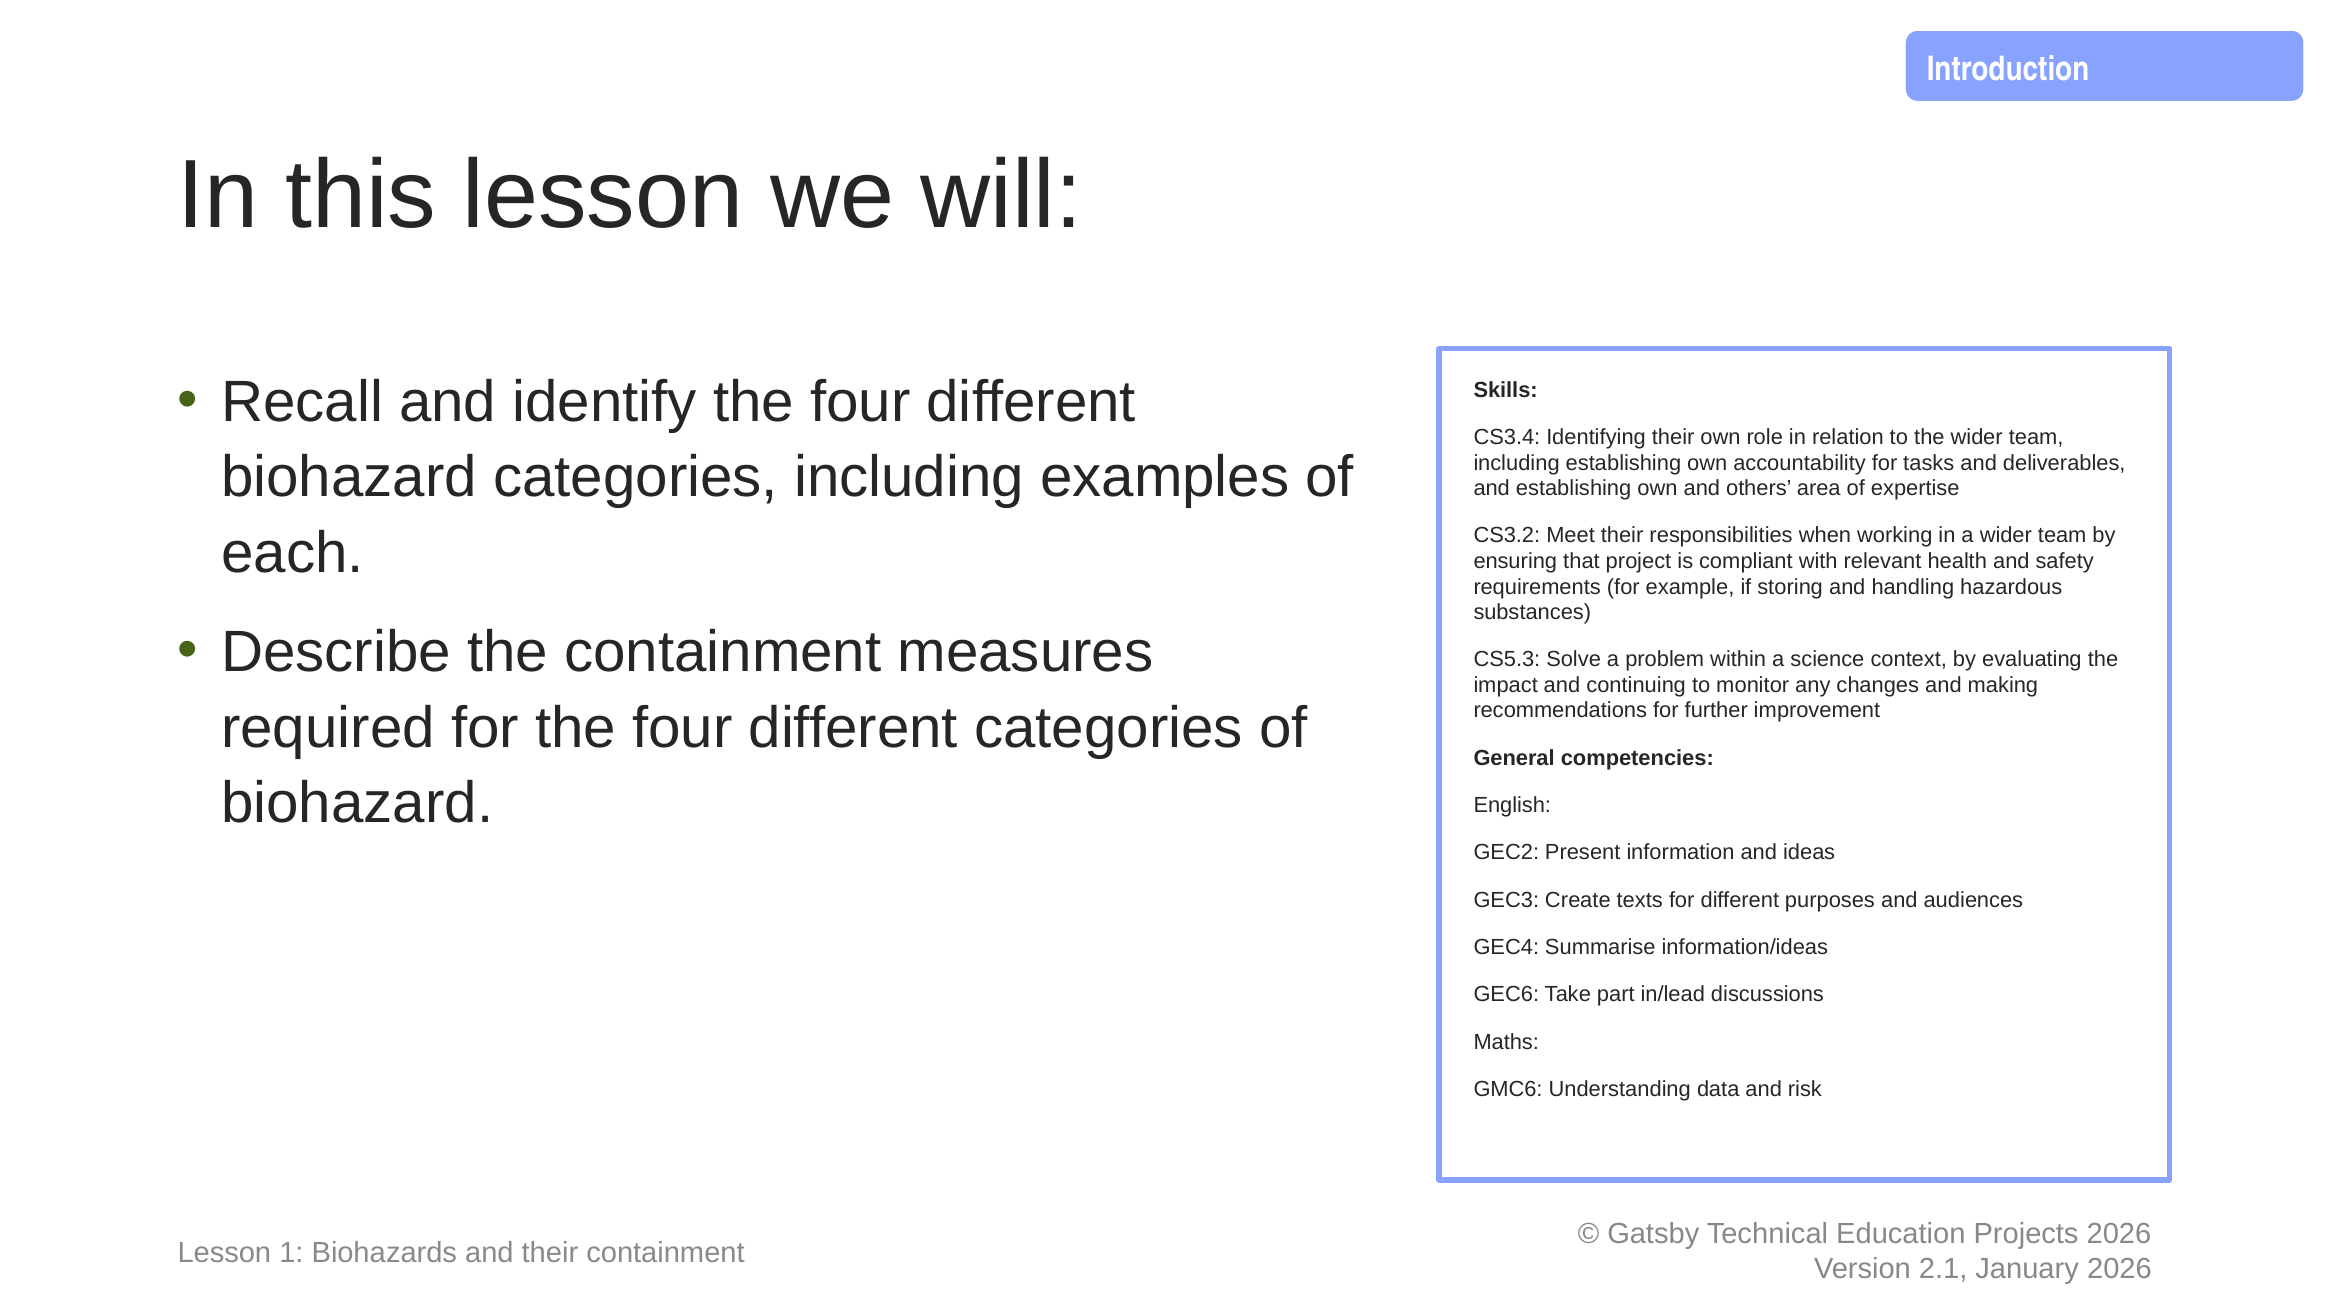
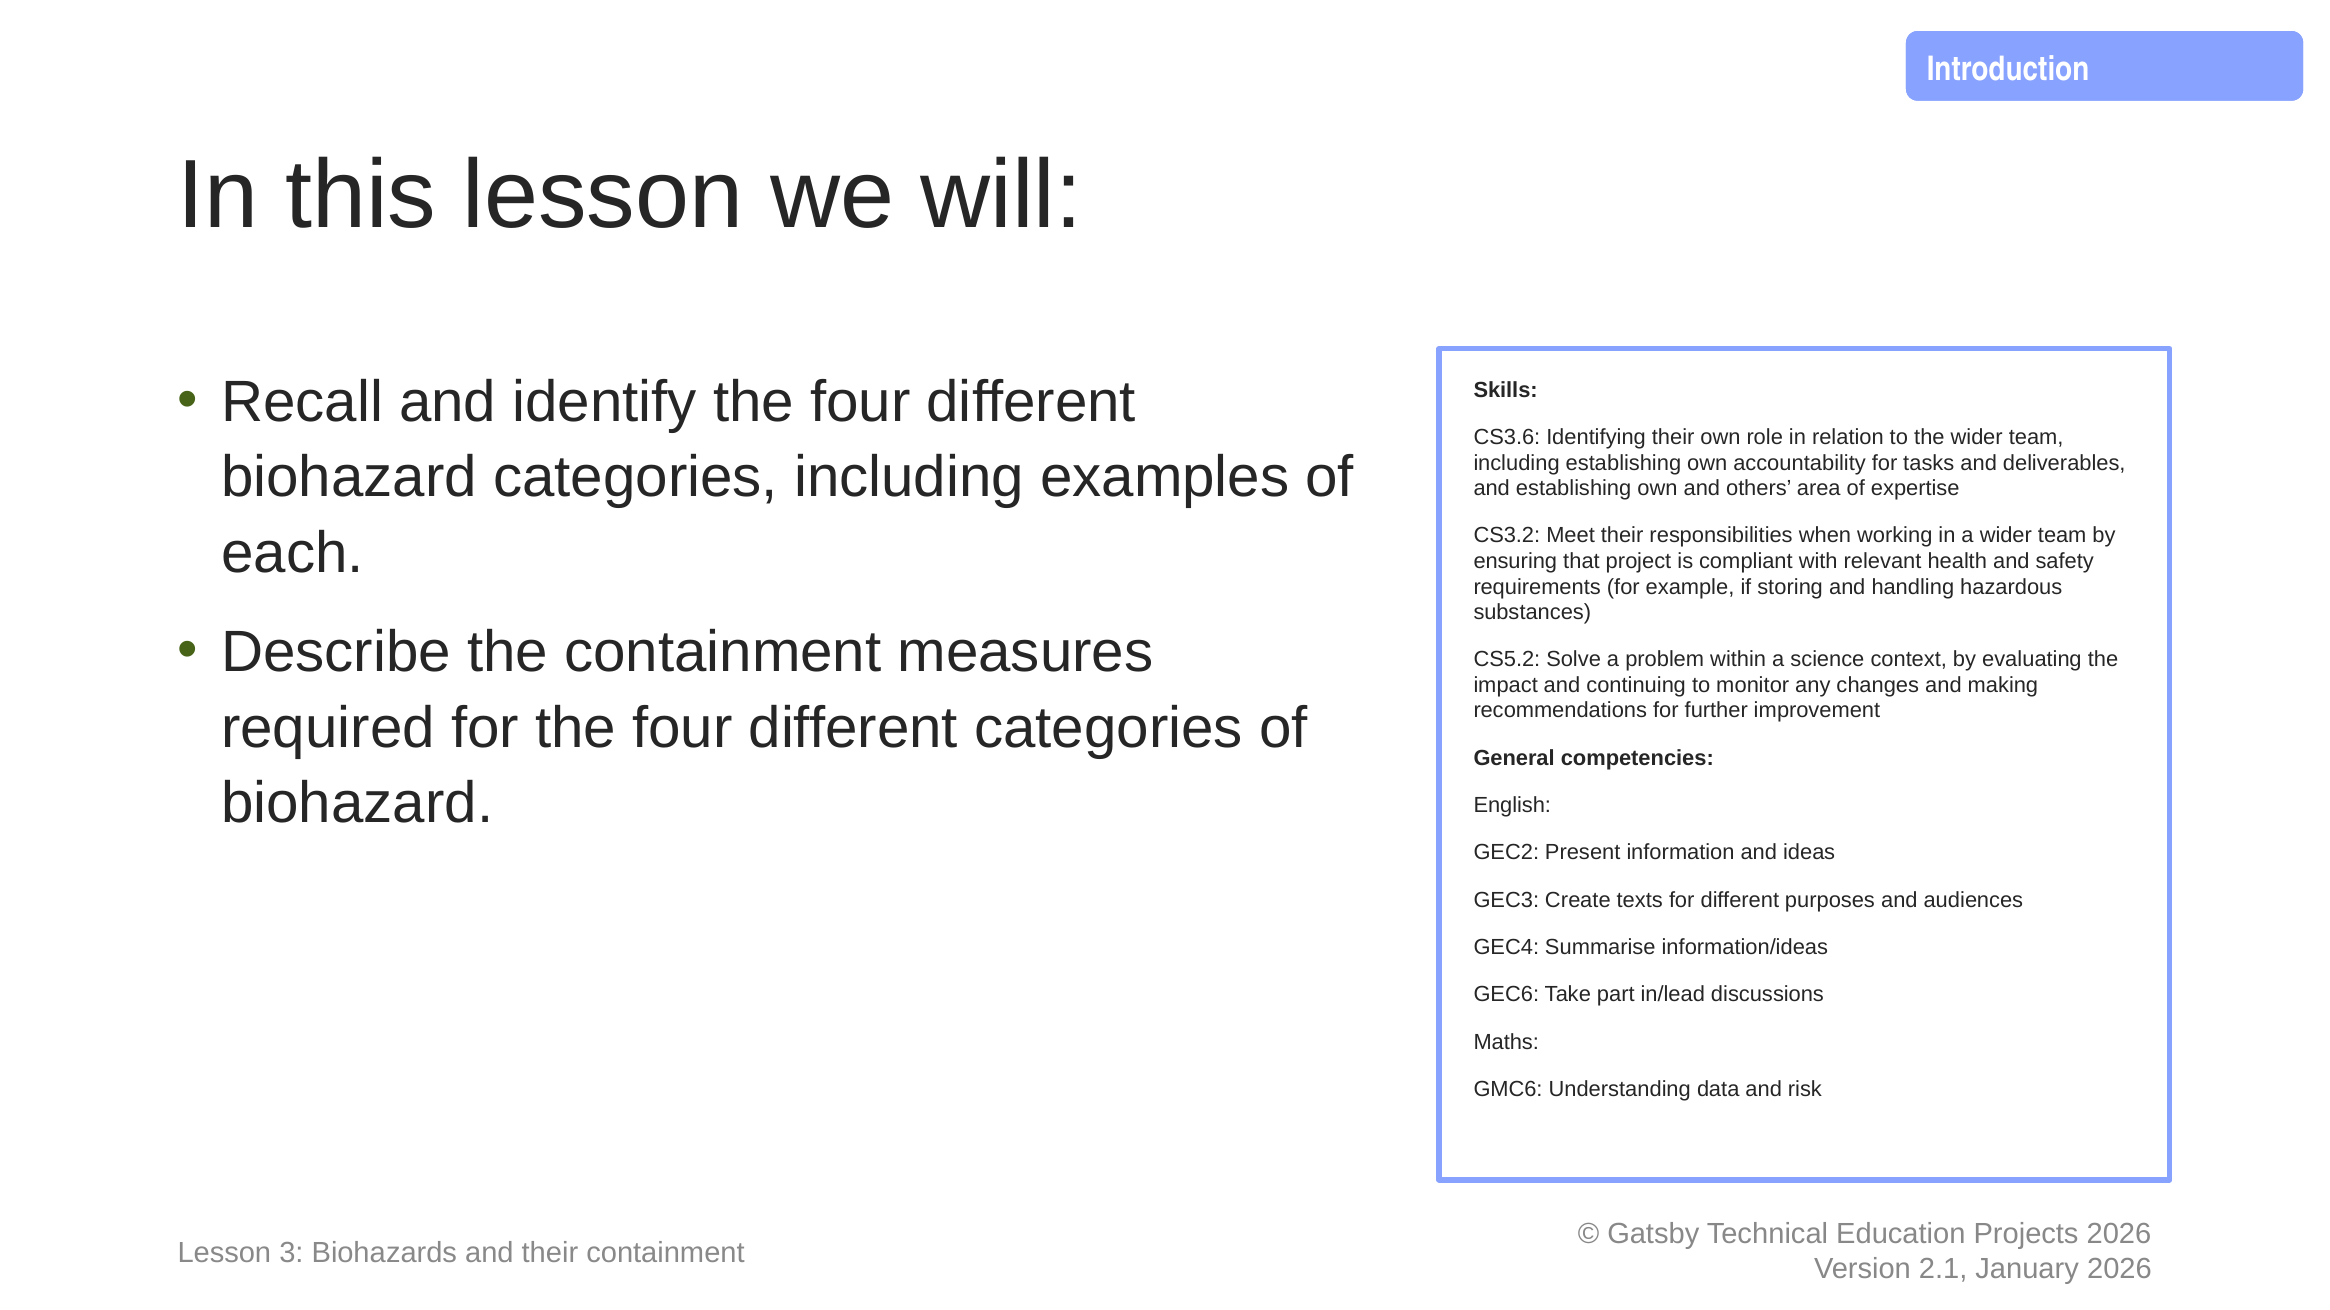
CS3.4: CS3.4 -> CS3.6
CS5.3: CS5.3 -> CS5.2
1: 1 -> 3
